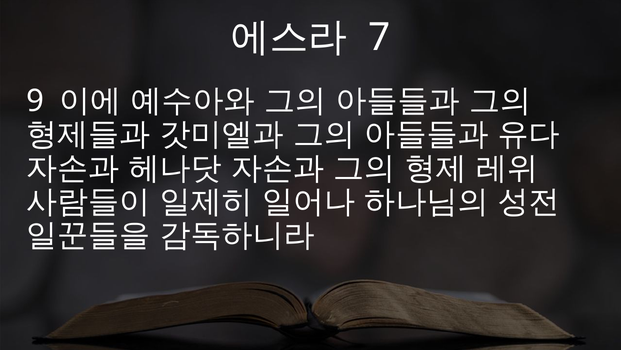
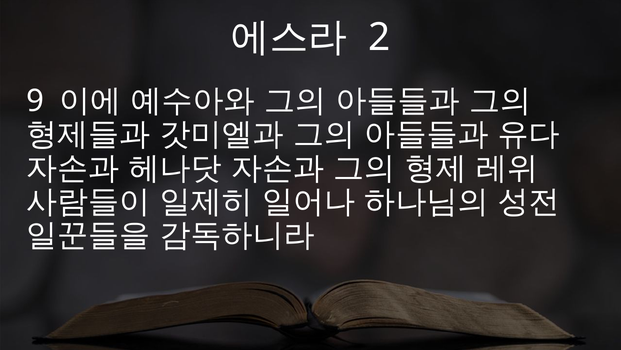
7: 7 -> 2
